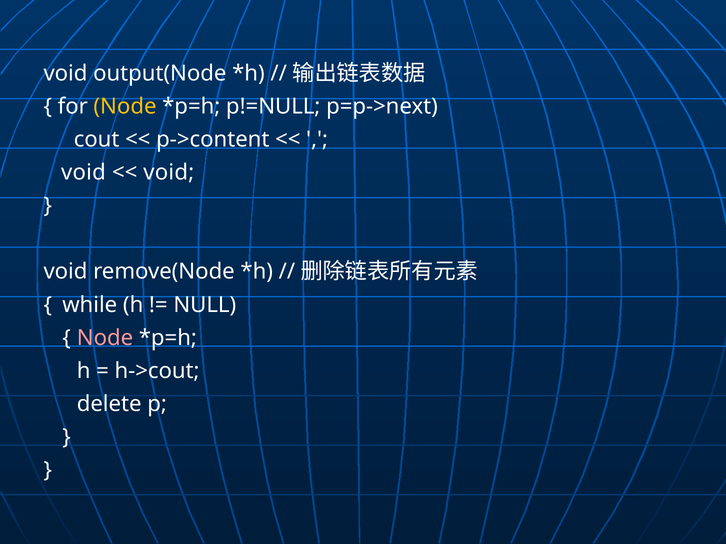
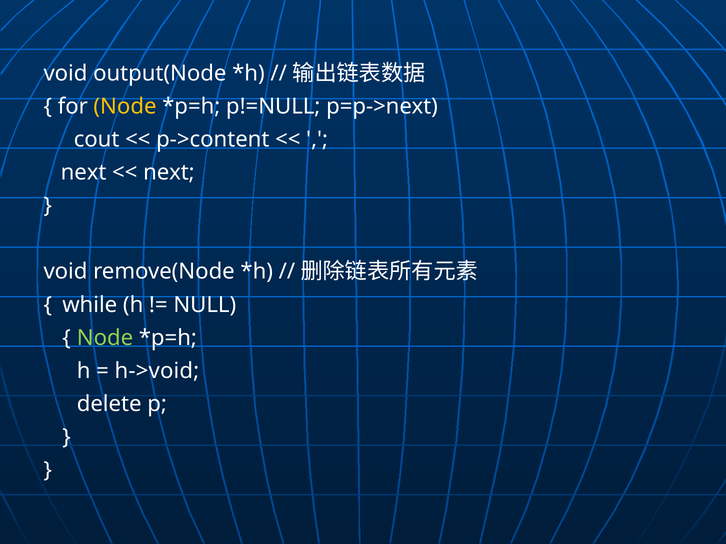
void at (83, 173): void -> next
void at (169, 173): void -> next
Node at (105, 338) colour: pink -> light green
h->cout: h->cout -> h->void
